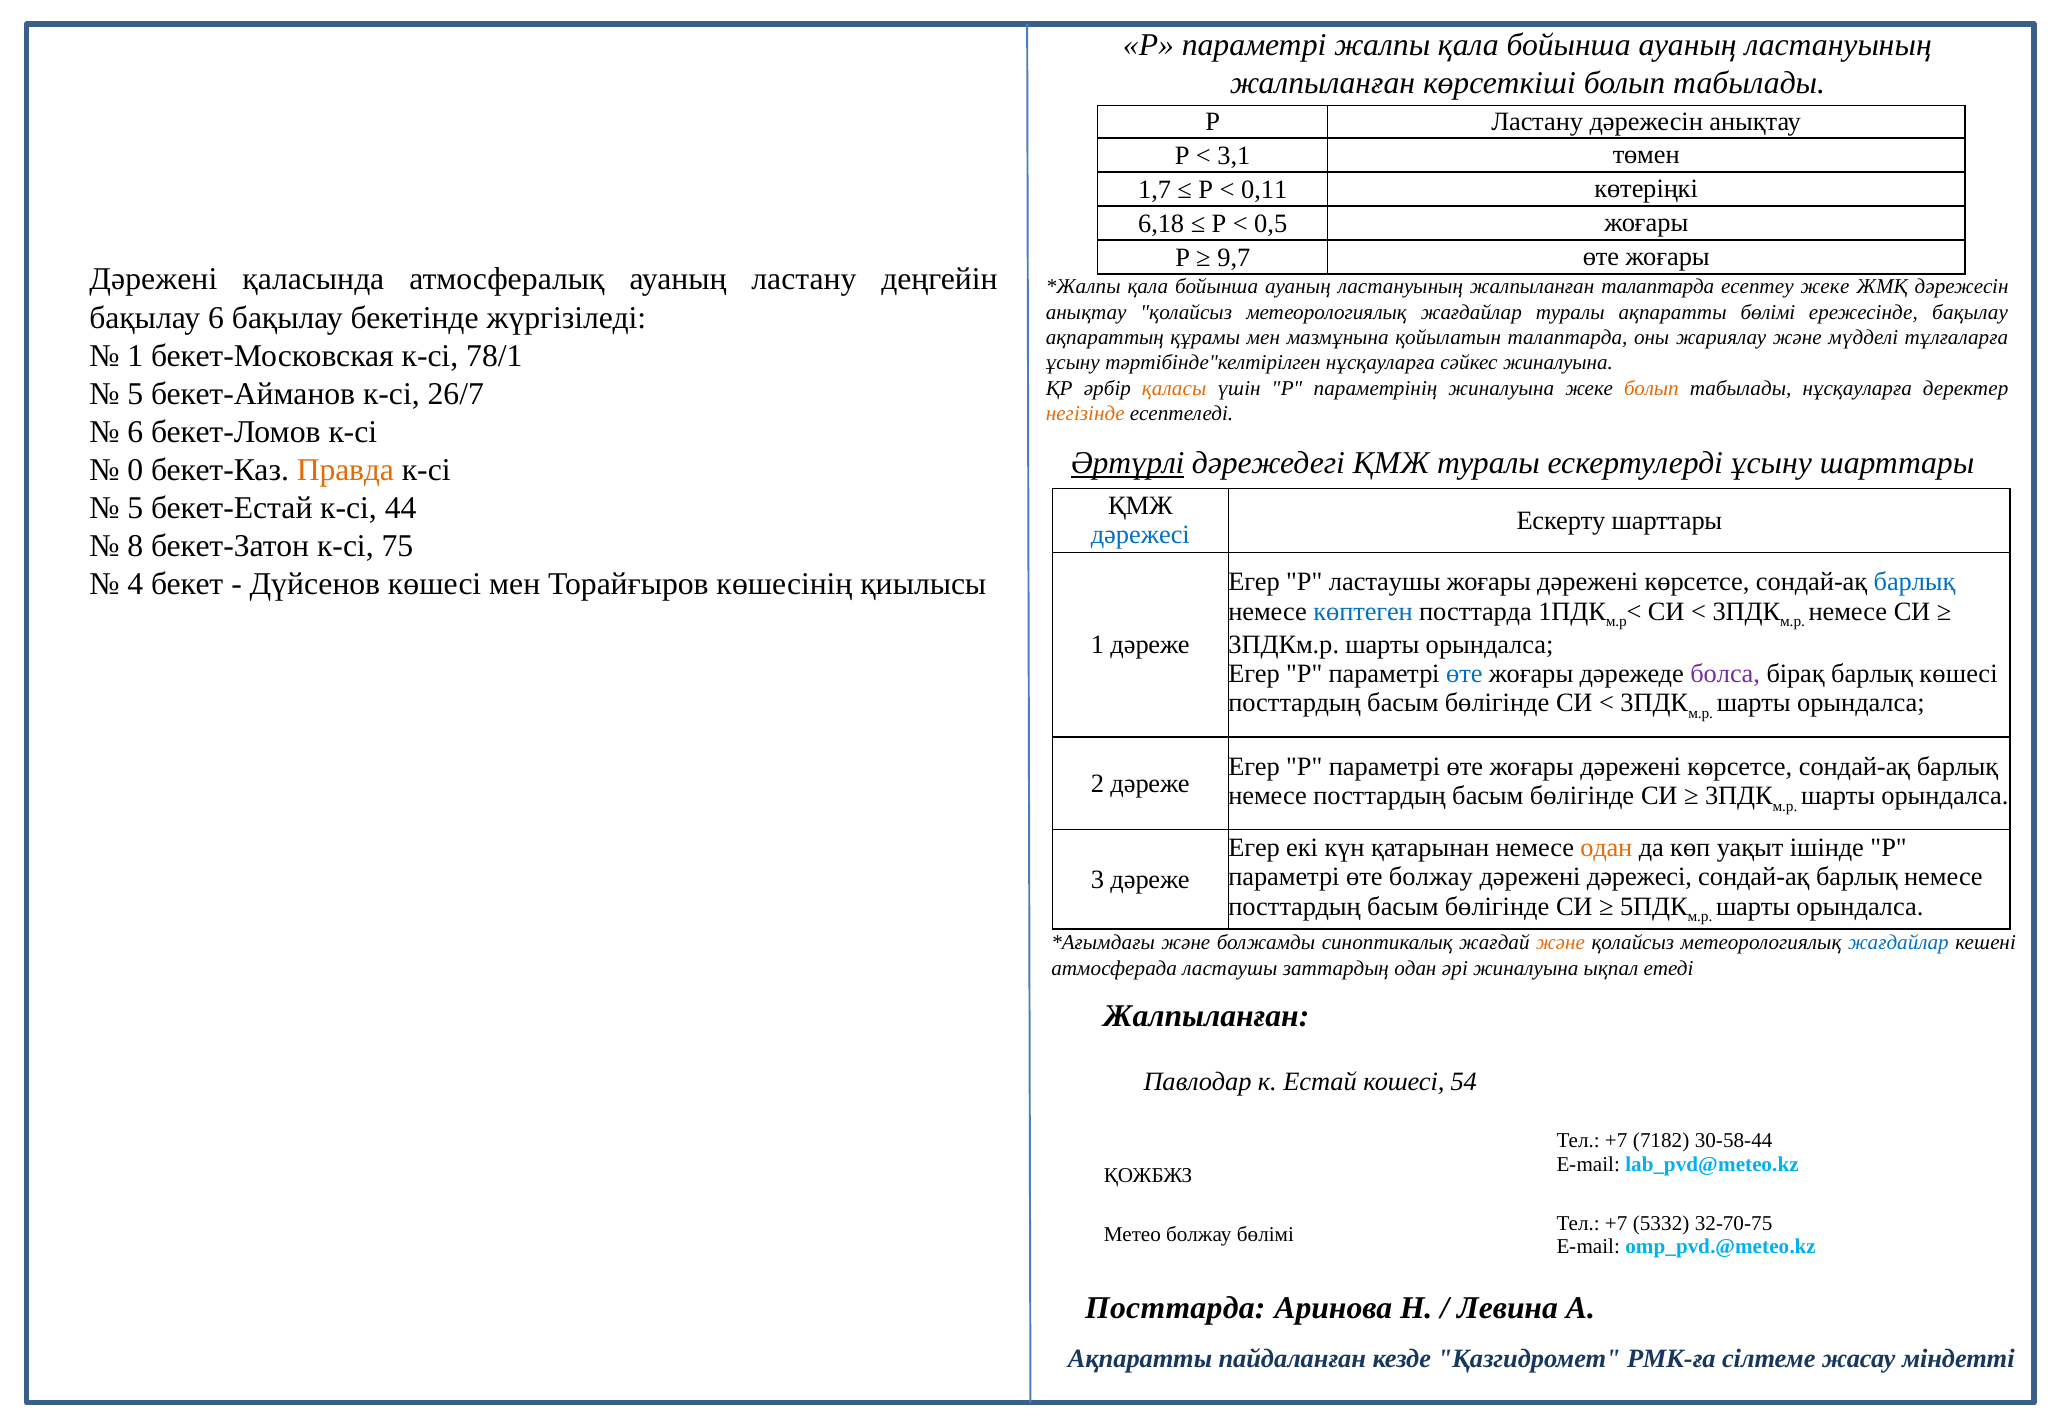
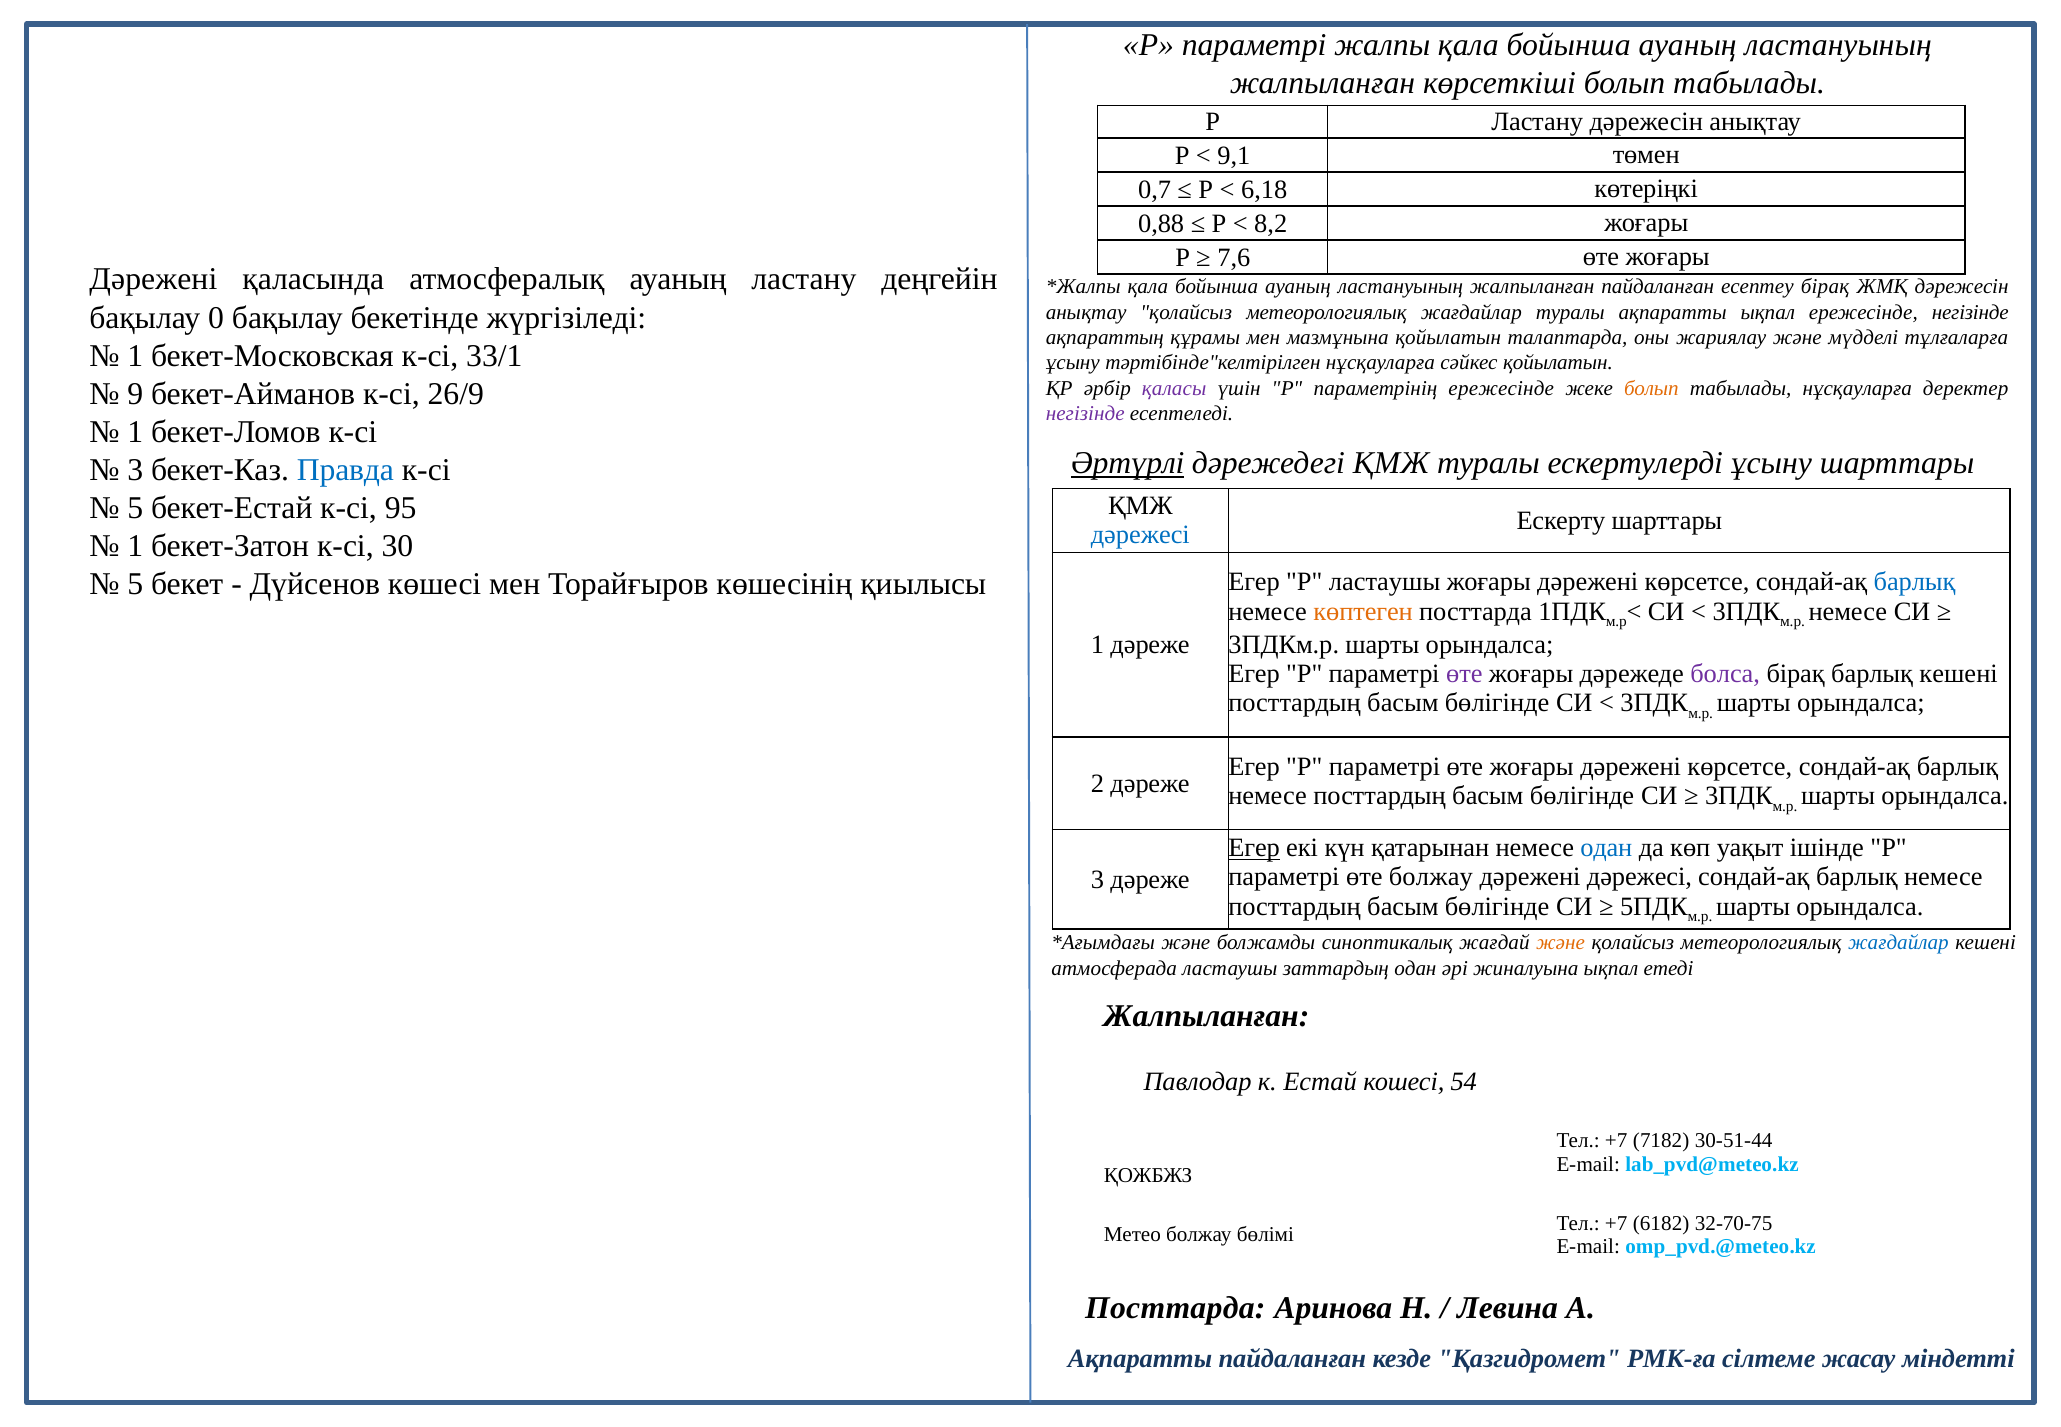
3,1: 3,1 -> 9,1
1,7: 1,7 -> 0,7
0,11: 0,11 -> 6,18
6,18: 6,18 -> 0,88
0,5: 0,5 -> 8,2
9,7: 9,7 -> 7,6
жалпыланған талаптарда: талаптарда -> пайдаланған
есептеу жеке: жеке -> бірақ
ақпаратты бөлімі: бөлімі -> ықпал
ережесінде бақылау: бақылау -> негізінде
бақылау 6: 6 -> 0
78/1: 78/1 -> 33/1
сәйкес жиналуына: жиналуына -> қойылатын
қаласы colour: orange -> purple
параметрінің жиналуына: жиналуына -> ережесінде
5 at (135, 394): 5 -> 9
26/7: 26/7 -> 26/9
негізінде at (1085, 413) colour: orange -> purple
6 at (135, 432): 6 -> 1
0 at (135, 470): 0 -> 3
Правда colour: orange -> blue
44: 44 -> 95
8 at (135, 546): 8 -> 1
75: 75 -> 30
4 at (135, 584): 4 -> 5
көптеген colour: blue -> orange
өте at (1464, 674) colour: blue -> purple
барлық көшесі: көшесі -> кешені
Егер at (1254, 848) underline: none -> present
одан at (1606, 848) colour: orange -> blue
30-58-44: 30-58-44 -> 30-51-44
5332: 5332 -> 6182
